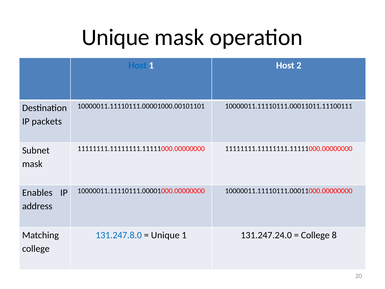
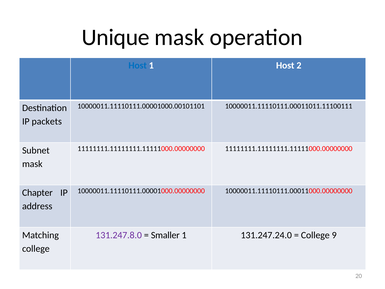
Enables: Enables -> Chapter
131.247.8.0 colour: blue -> purple
Unique at (165, 235): Unique -> Smaller
8: 8 -> 9
